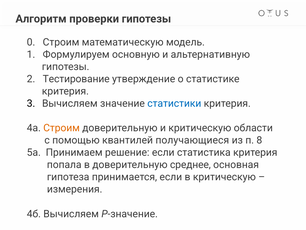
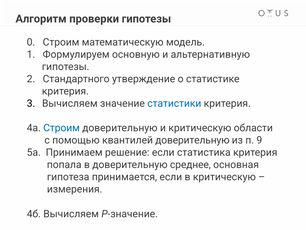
Тестирование: Тестирование -> Стандартного
Строим at (62, 128) colour: orange -> blue
квантилей получающиеся: получающиеся -> доверительную
8: 8 -> 9
